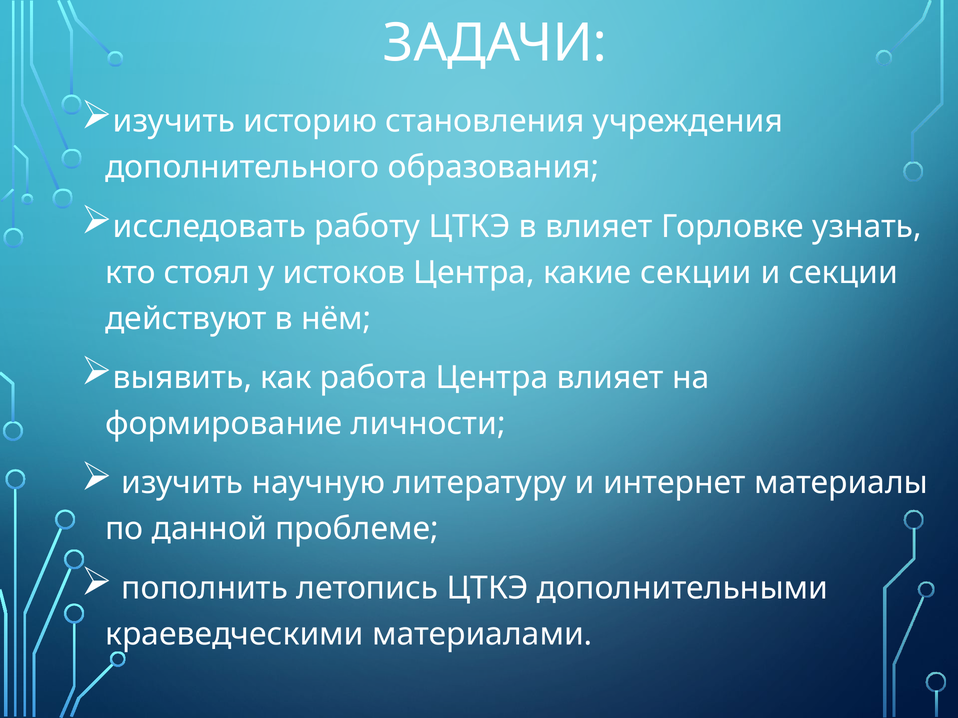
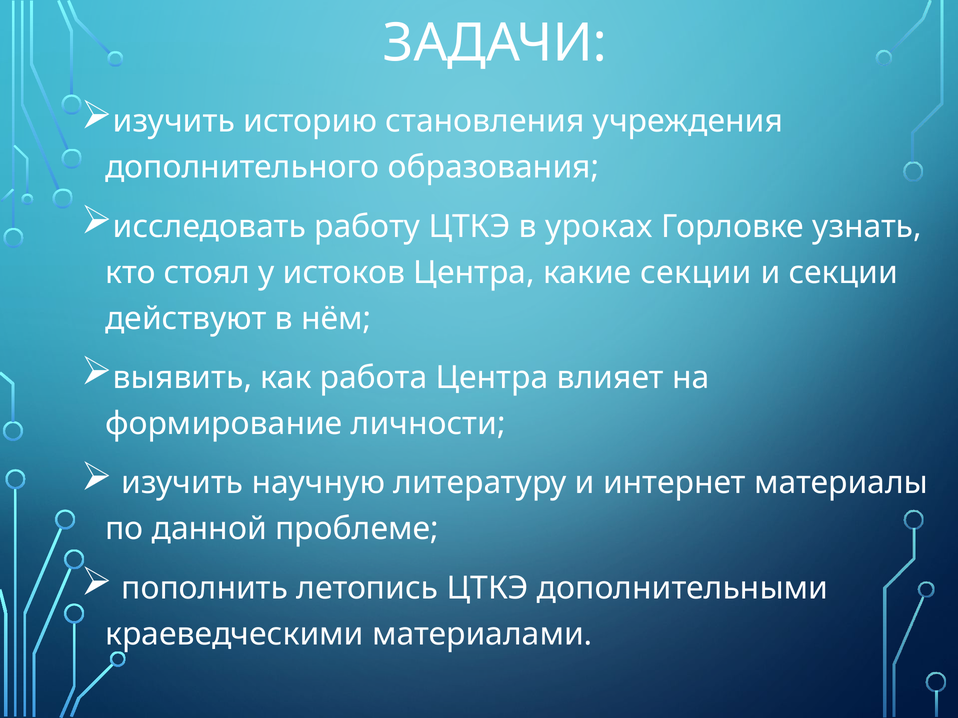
в влияет: влияет -> уроках
